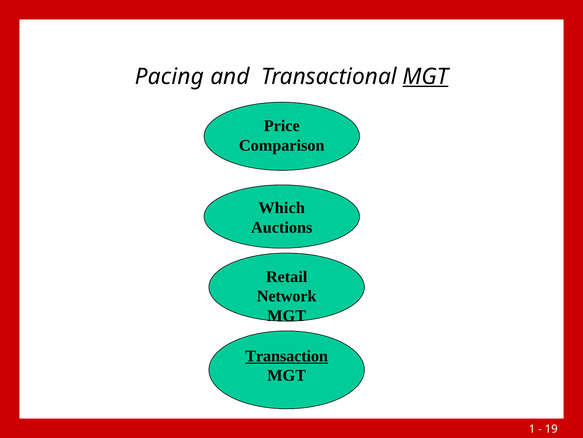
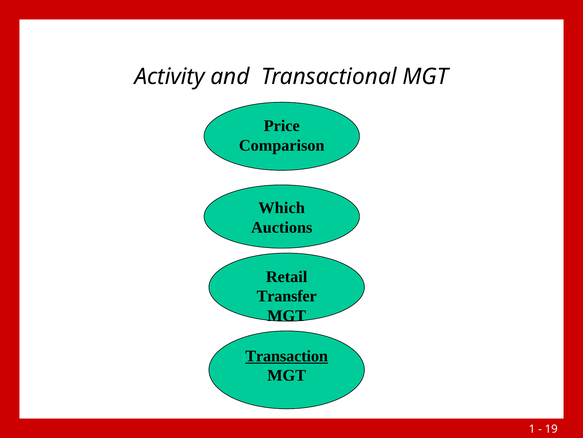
Pacing: Pacing -> Activity
MGT at (425, 76) underline: present -> none
Network: Network -> Transfer
